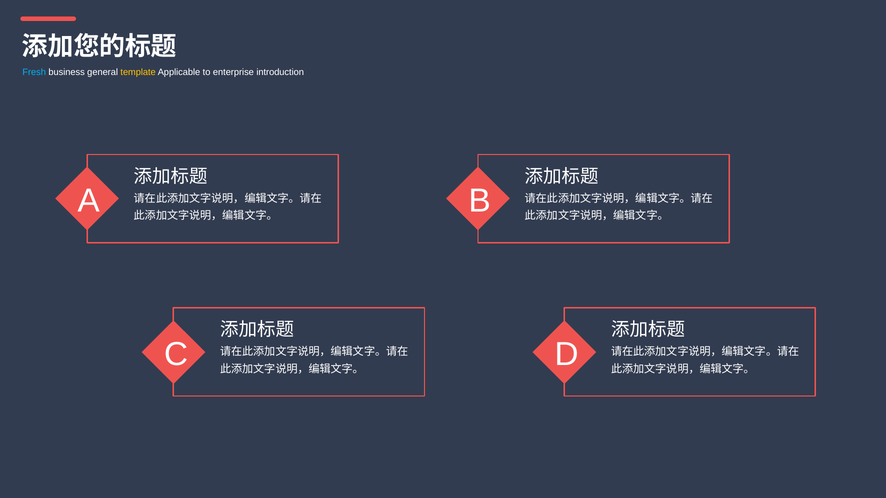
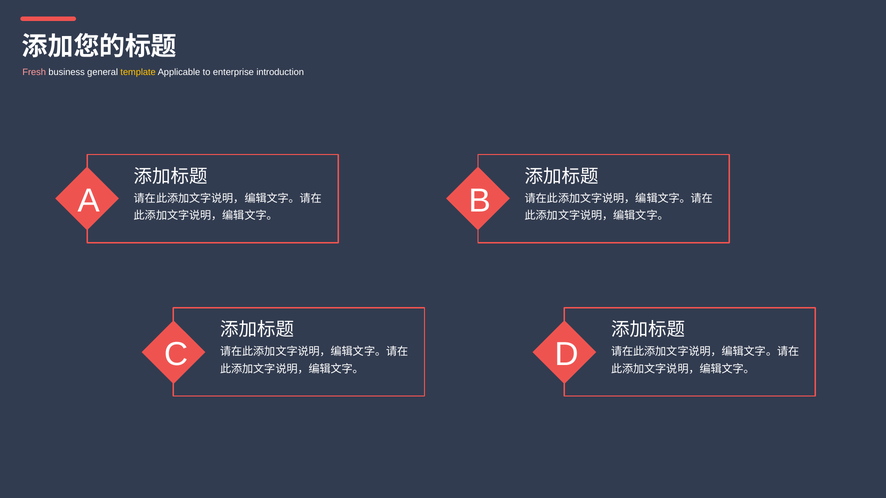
Fresh colour: light blue -> pink
